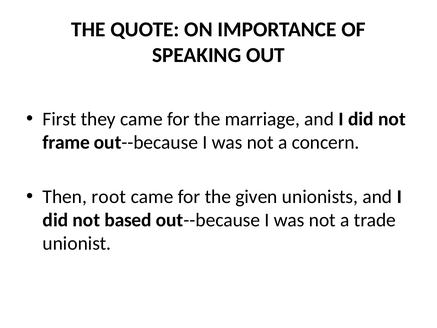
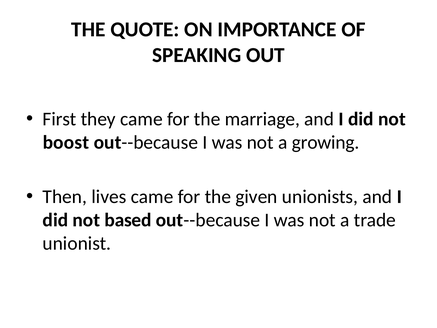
frame: frame -> boost
concern: concern -> growing
root: root -> lives
